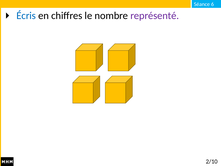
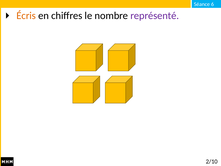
Écris colour: blue -> orange
